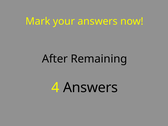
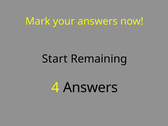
After: After -> Start
